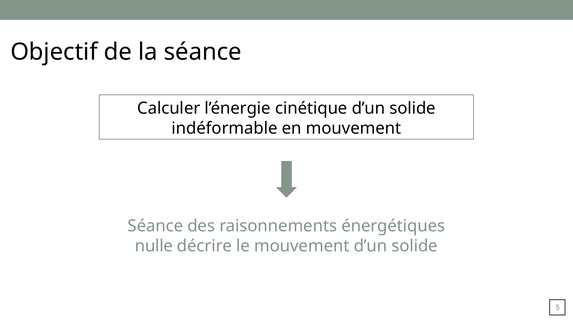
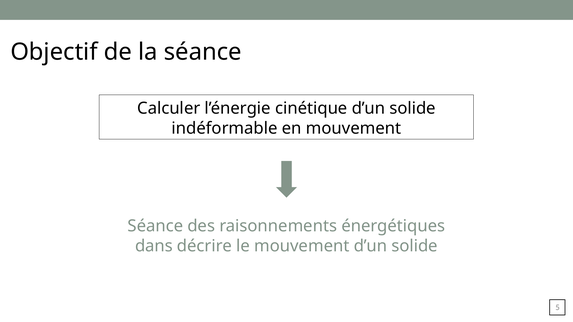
nulle: nulle -> dans
